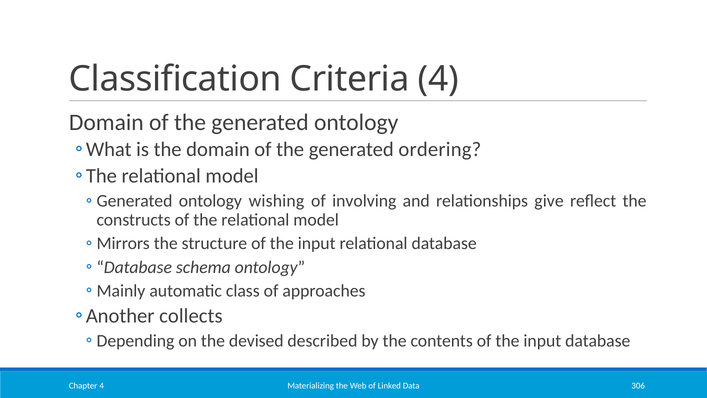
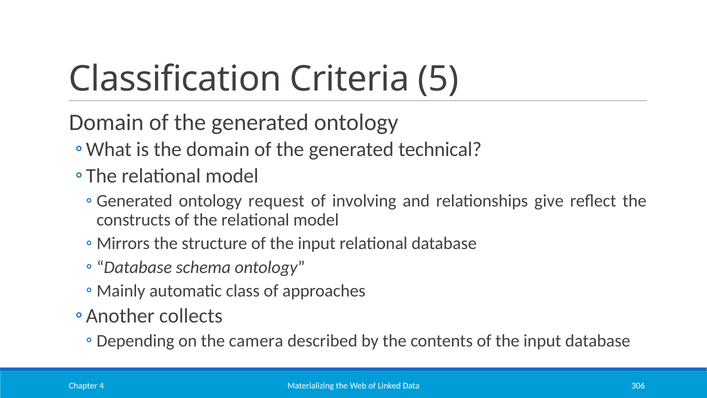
Criteria 4: 4 -> 5
ordering: ordering -> technical
wishing: wishing -> request
devised: devised -> camera
